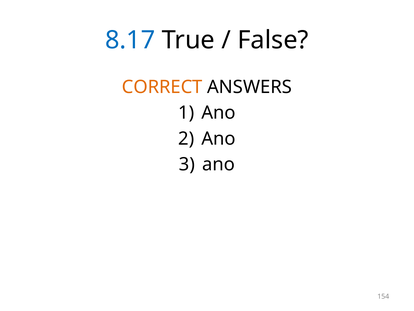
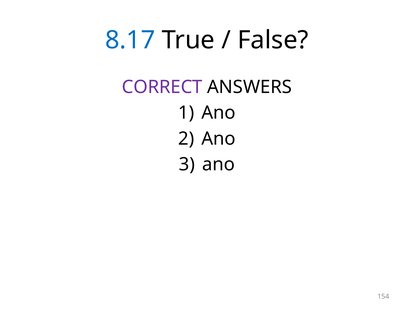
CORRECT colour: orange -> purple
